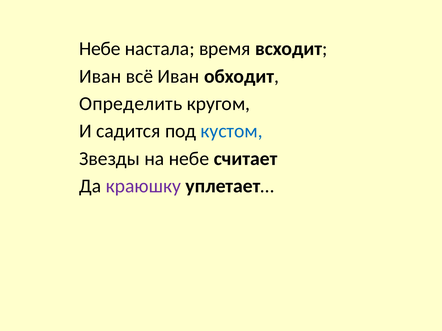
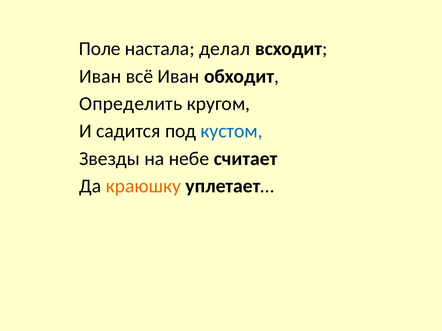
Небе at (100, 49): Небе -> Поле
время: время -> делал
краюшку colour: purple -> orange
